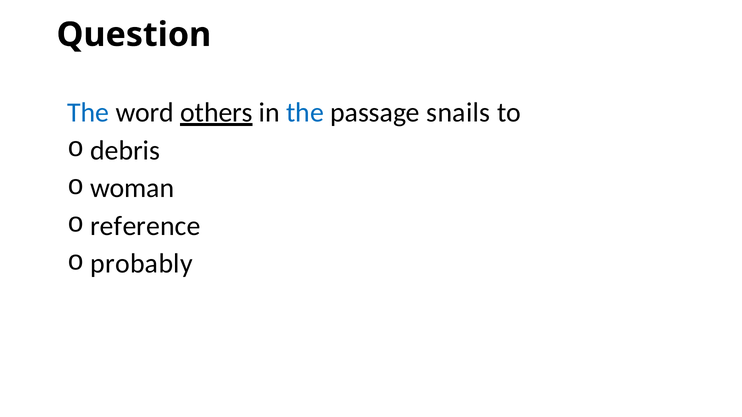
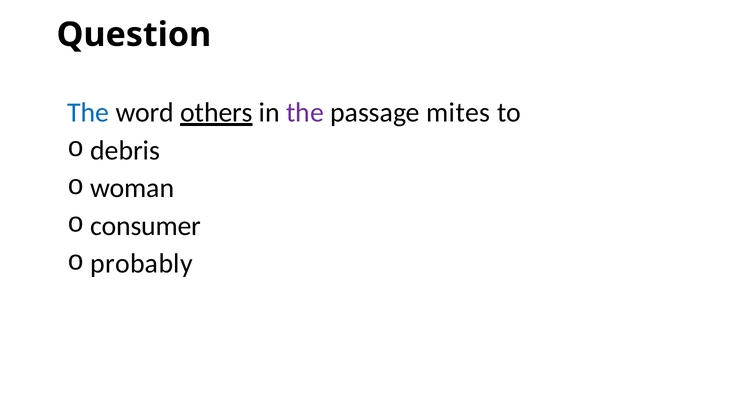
the at (305, 113) colour: blue -> purple
snails: snails -> mites
reference: reference -> consumer
